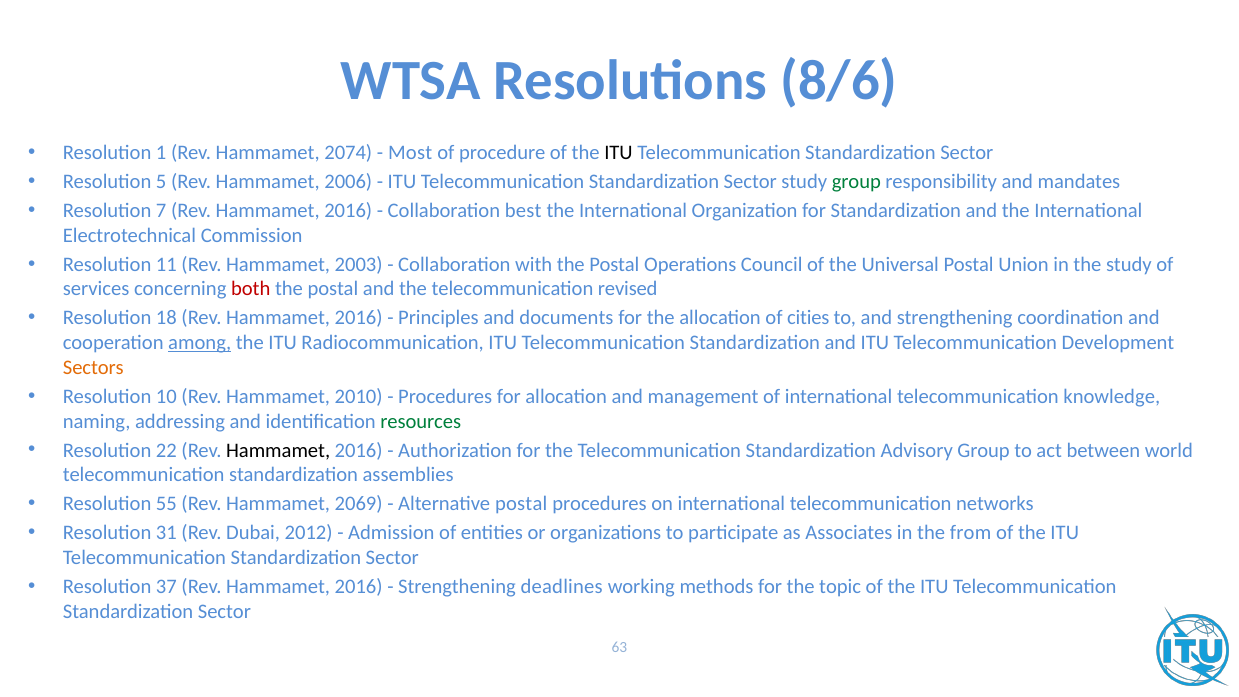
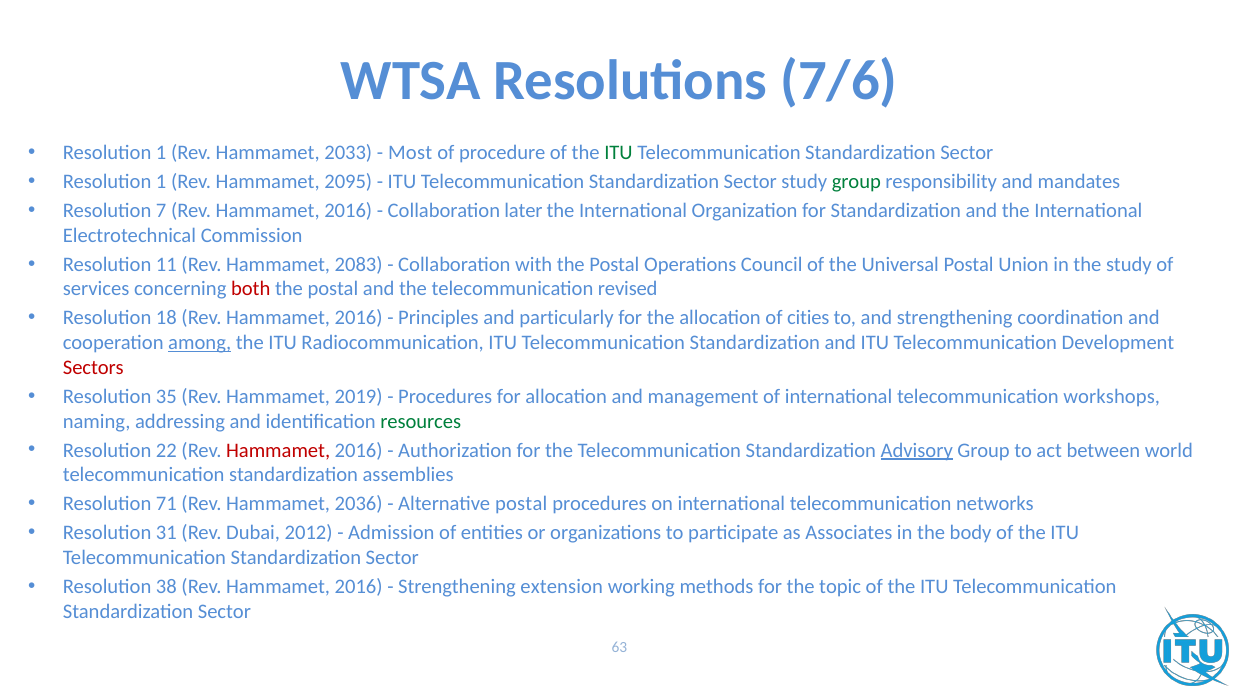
8/6: 8/6 -> 7/6
2074: 2074 -> 2033
ITU at (619, 153) colour: black -> green
5 at (161, 182): 5 -> 1
2006: 2006 -> 2095
best: best -> later
2003: 2003 -> 2083
documents: documents -> particularly
Sectors colour: orange -> red
10: 10 -> 35
2010: 2010 -> 2019
knowledge: knowledge -> workshops
Hammamet at (278, 450) colour: black -> red
Advisory underline: none -> present
55: 55 -> 71
2069: 2069 -> 2036
from: from -> body
37: 37 -> 38
deadlines: deadlines -> extension
